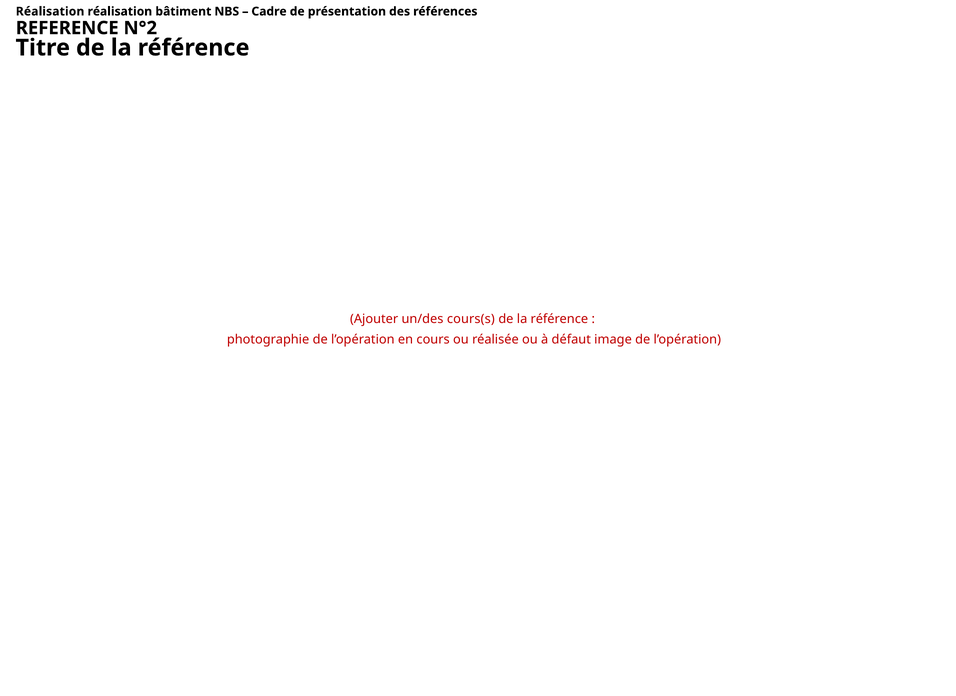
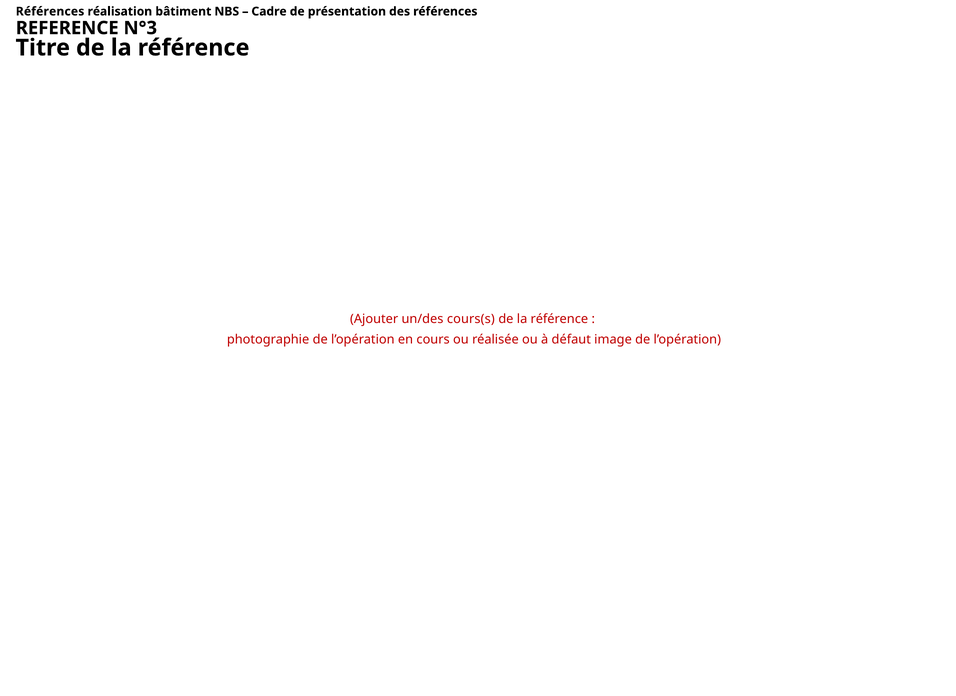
Réalisation at (50, 11): Réalisation -> Références
N°2: N°2 -> N°3
